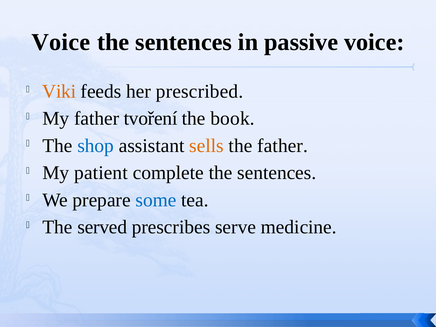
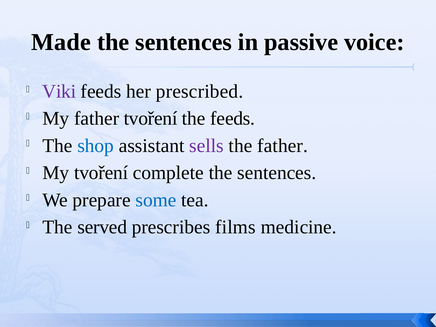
Voice at (61, 42): Voice -> Made
Viki colour: orange -> purple
the book: book -> feeds
sells colour: orange -> purple
My patient: patient -> tvoření
serve: serve -> films
